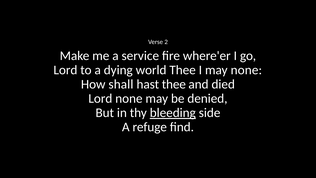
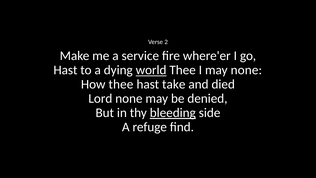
Lord at (65, 70): Lord -> Hast
world underline: none -> present
How shall: shall -> thee
hast thee: thee -> take
